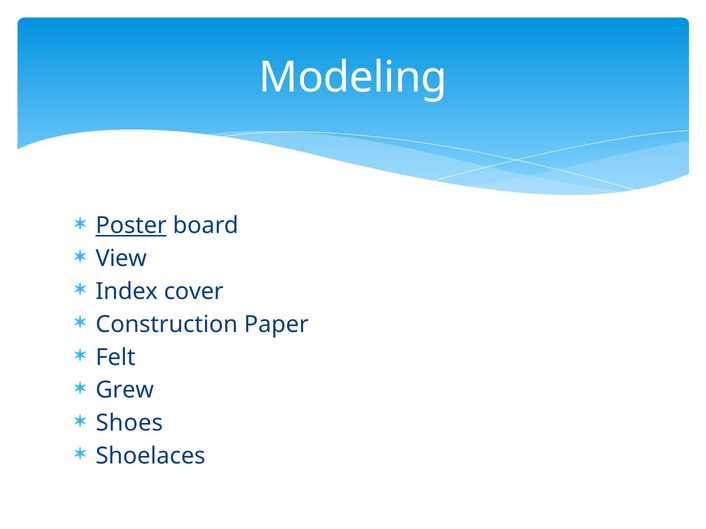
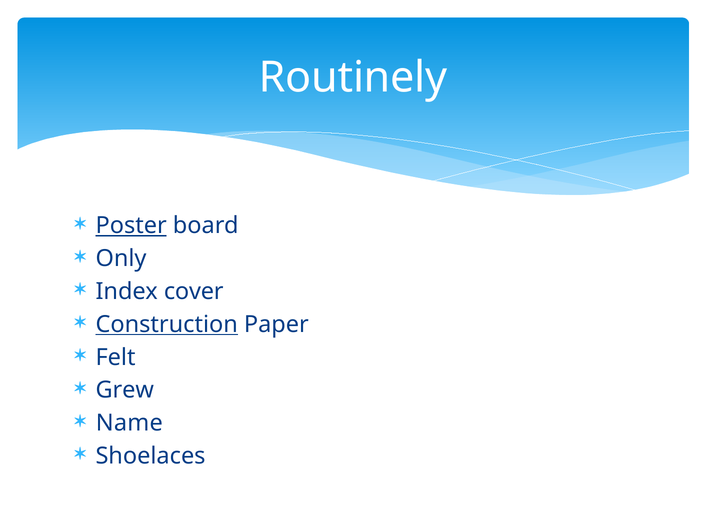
Modeling: Modeling -> Routinely
View: View -> Only
Construction underline: none -> present
Shoes: Shoes -> Name
